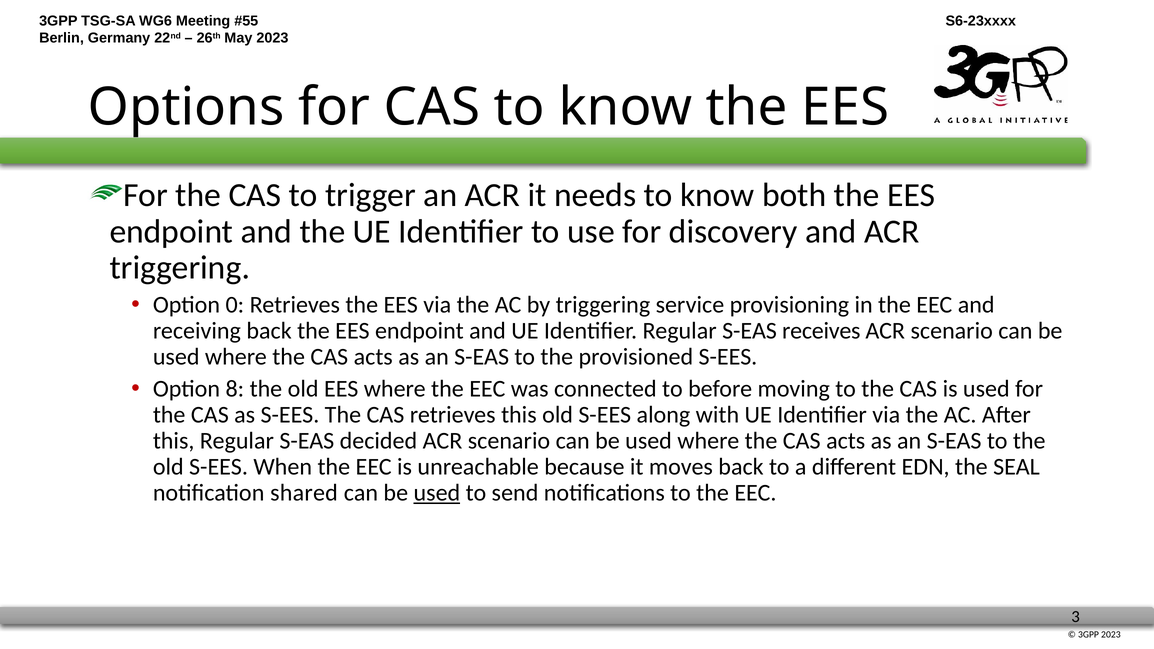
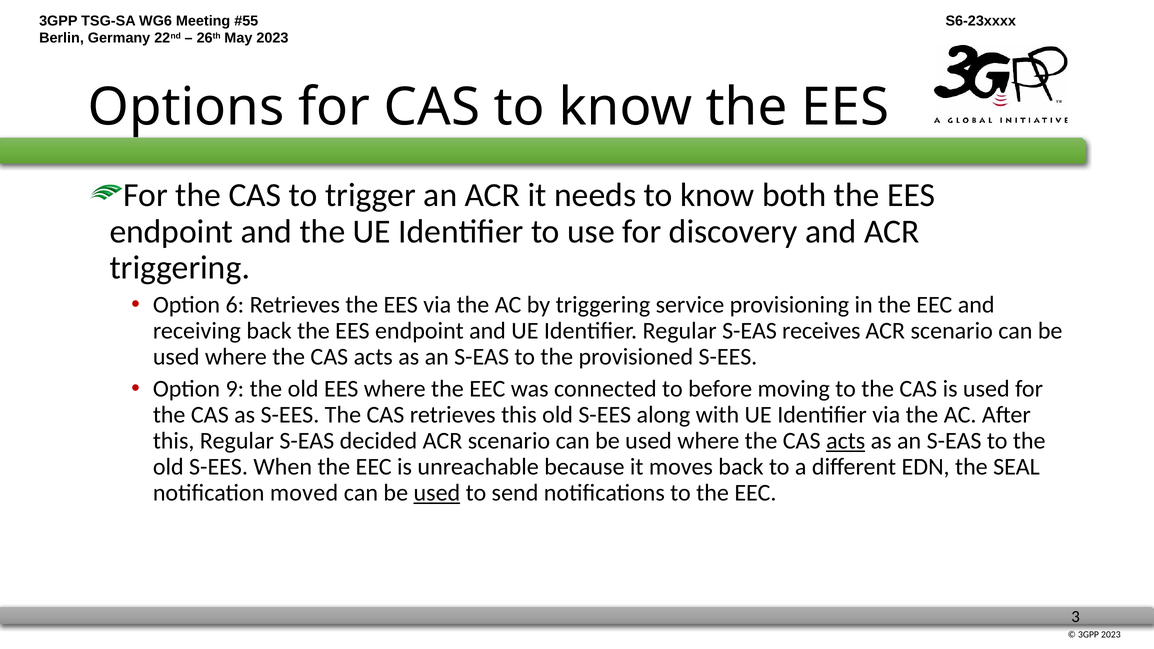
0: 0 -> 6
8: 8 -> 9
acts at (846, 441) underline: none -> present
shared: shared -> moved
